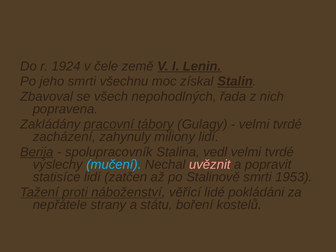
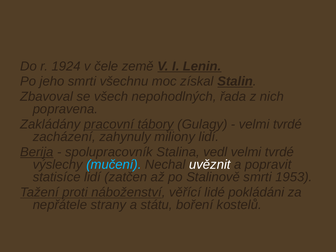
uvěznit colour: pink -> white
